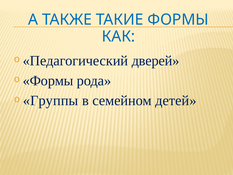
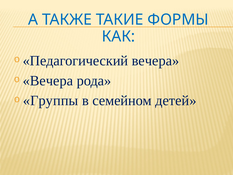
Педагогический дверей: дверей -> вечера
Формы at (48, 81): Формы -> Вечера
